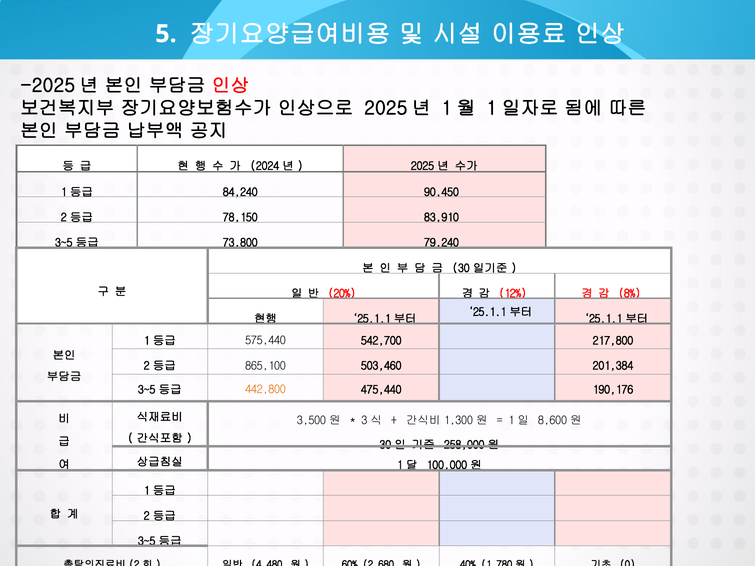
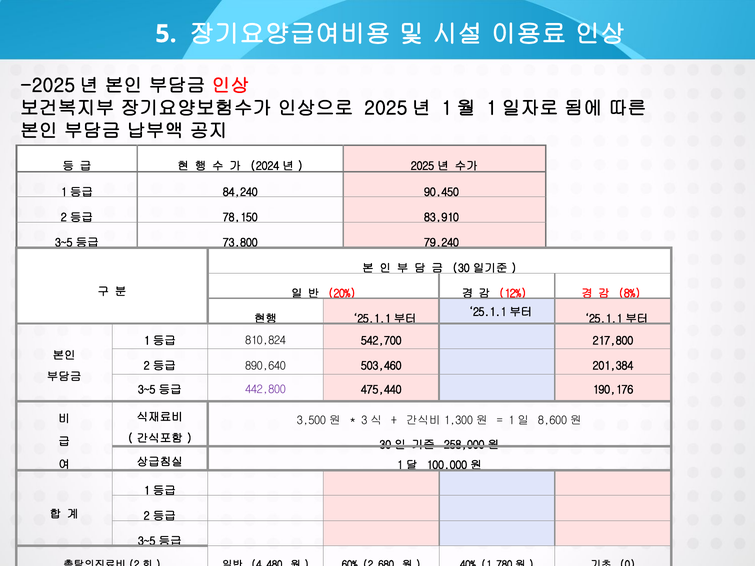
575,440: 575,440 -> 810,824
865,100: 865,100 -> 890,640
442,800 colour: orange -> purple
